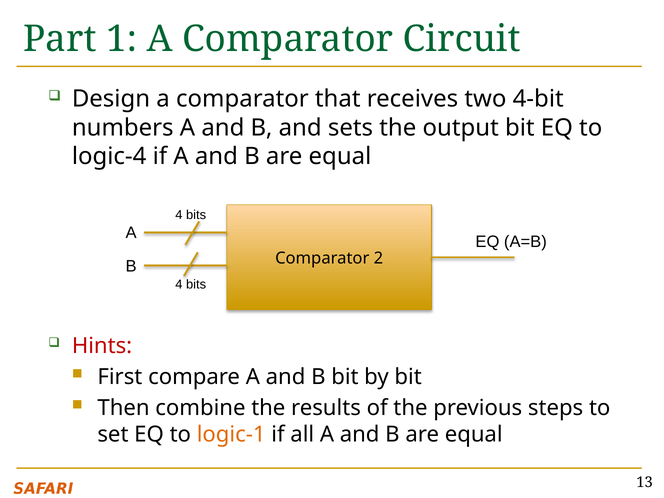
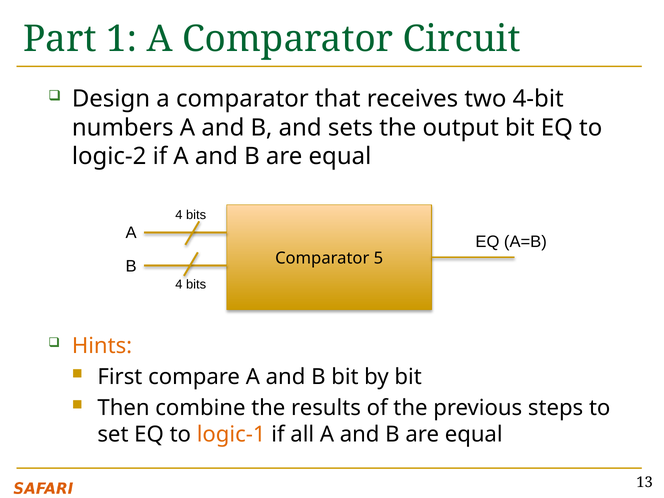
logic-4: logic-4 -> logic-2
2: 2 -> 5
Hints colour: red -> orange
